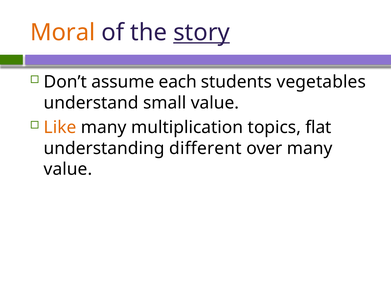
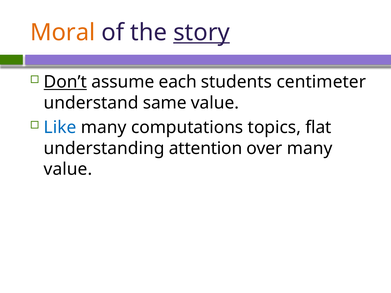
Don’t underline: none -> present
vegetables: vegetables -> centimeter
small: small -> same
Like colour: orange -> blue
multiplication: multiplication -> computations
different: different -> attention
